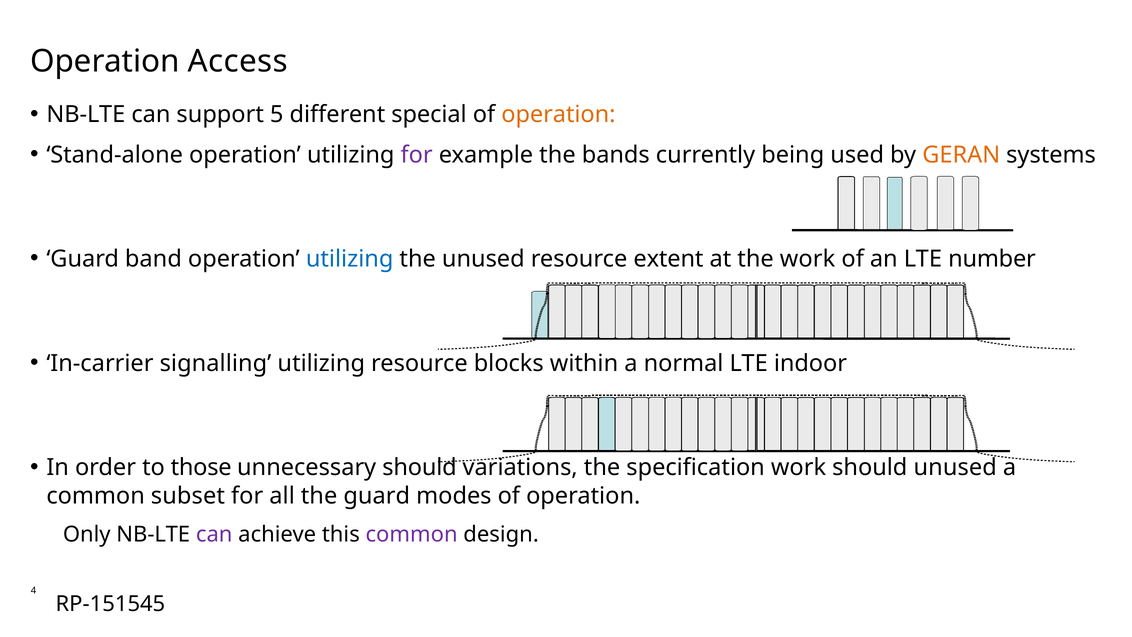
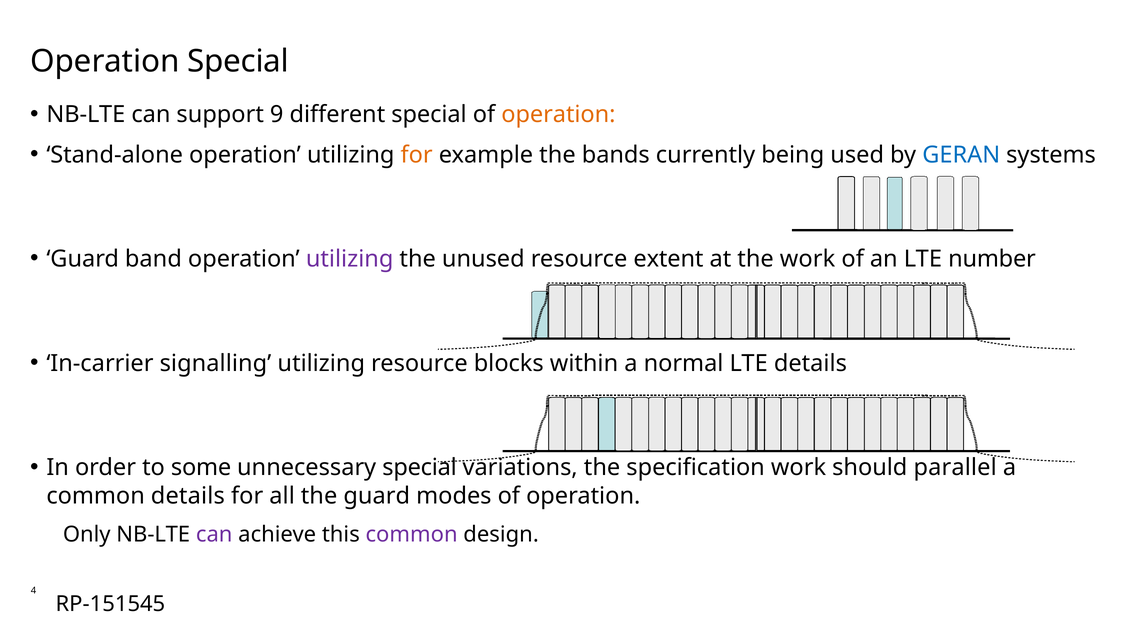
Operation Access: Access -> Special
5: 5 -> 9
for at (417, 155) colour: purple -> orange
GERAN colour: orange -> blue
utilizing at (350, 259) colour: blue -> purple
LTE indoor: indoor -> details
those: those -> some
unnecessary should: should -> special
should unused: unused -> parallel
common subset: subset -> details
